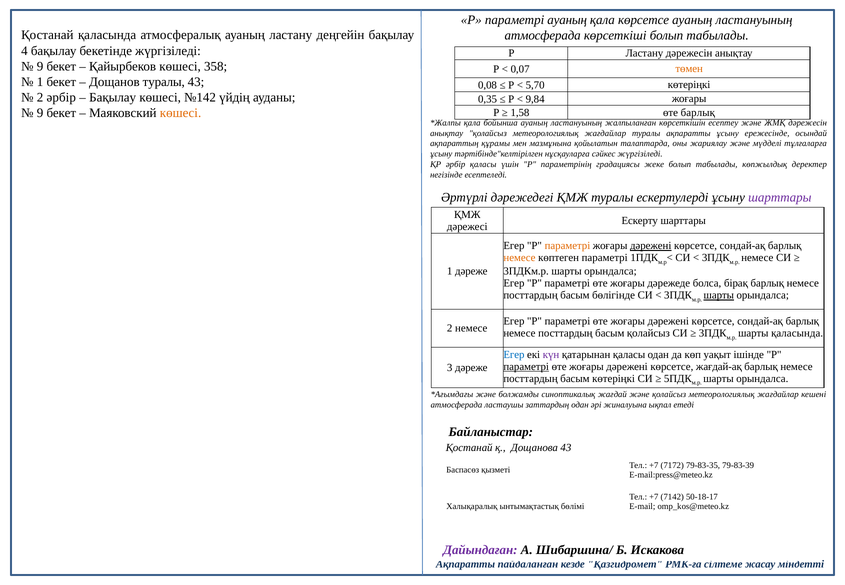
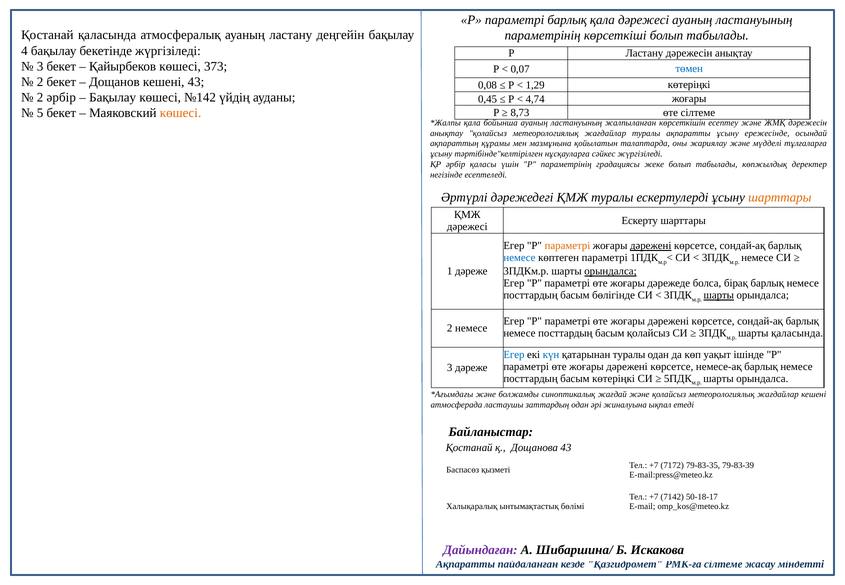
параметрі ауаның: ауаның -> барлық
қала көрсетсе: көрсетсе -> дәрежесі
атмосферада at (543, 35): атмосферада -> параметрінің
9 at (40, 66): 9 -> 3
358: 358 -> 373
төмен colour: orange -> blue
1 at (40, 82): 1 -> 2
Дощанов туралы: туралы -> кешені
5,70: 5,70 -> 1,29
0,35: 0,35 -> 0,45
9,84: 9,84 -> 4,74
9 at (40, 113): 9 -> 5
1,58: 1,58 -> 8,73
өте барлық: барлық -> сілтеме
шарттары at (780, 198) colour: purple -> orange
немесе at (519, 258) colour: orange -> blue
орындалса at (610, 271) underline: none -> present
күн colour: purple -> blue
қатарынан қаласы: қаласы -> туралы
параметрі at (526, 367) underline: present -> none
жағдай-ақ: жағдай-ақ -> немесе-ақ
